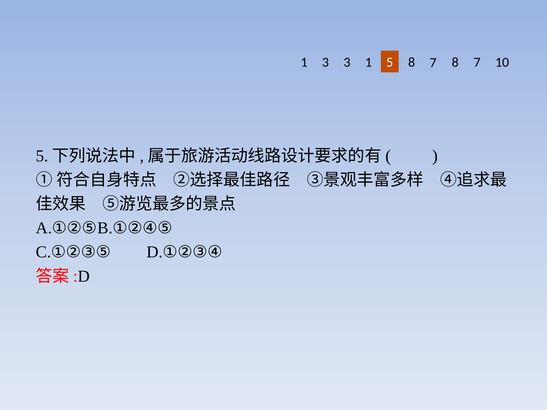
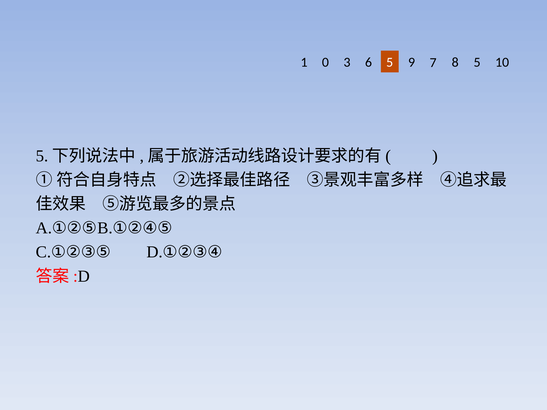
1 3: 3 -> 0
3 1: 1 -> 6
5 8: 8 -> 9
7 8 7: 7 -> 5
